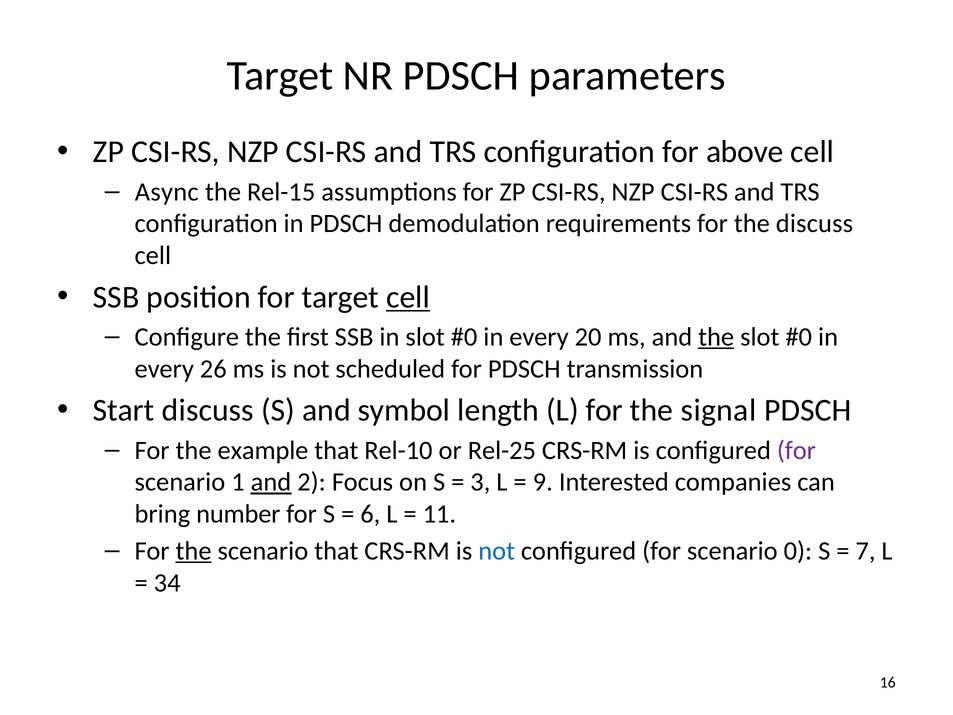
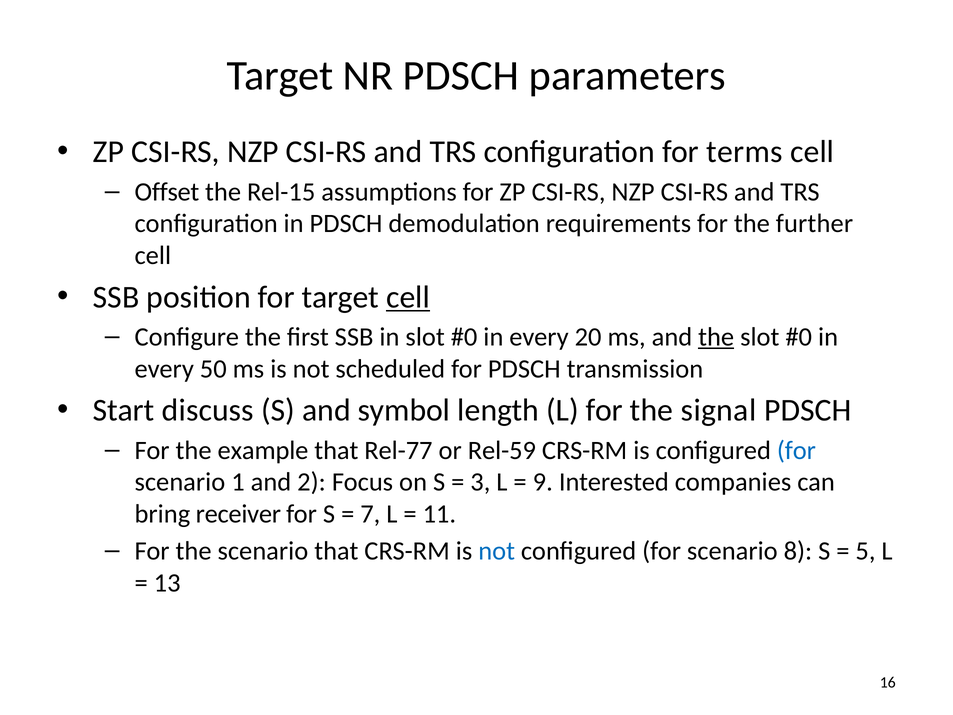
above: above -> terms
Async: Async -> Offset
the discuss: discuss -> further
26: 26 -> 50
Rel-10: Rel-10 -> Rel-77
Rel-25: Rel-25 -> Rel-59
for at (796, 450) colour: purple -> blue
and at (271, 482) underline: present -> none
number: number -> receiver
6: 6 -> 7
the at (194, 551) underline: present -> none
0: 0 -> 8
7: 7 -> 5
34: 34 -> 13
